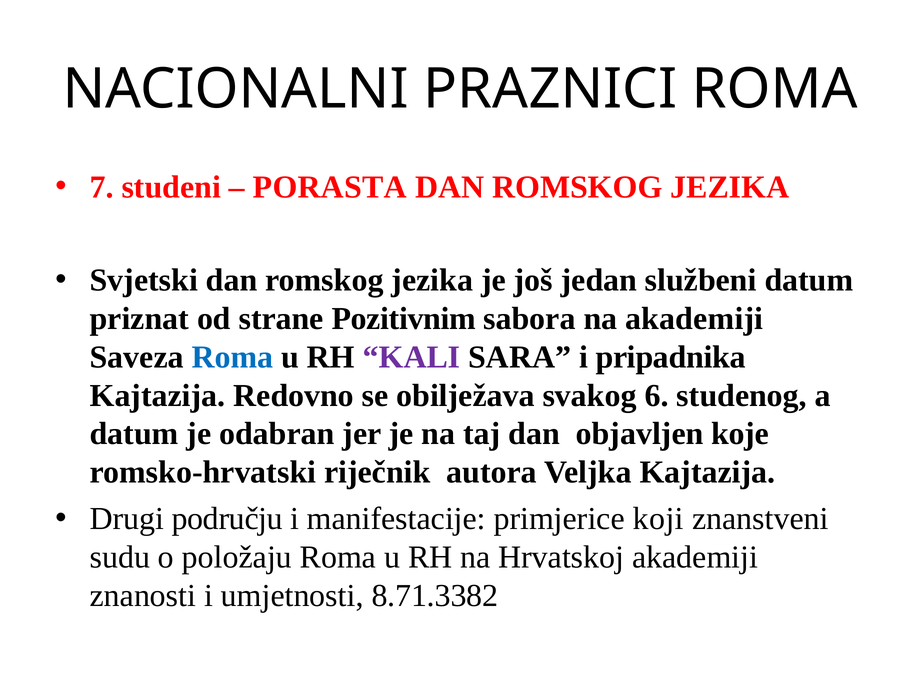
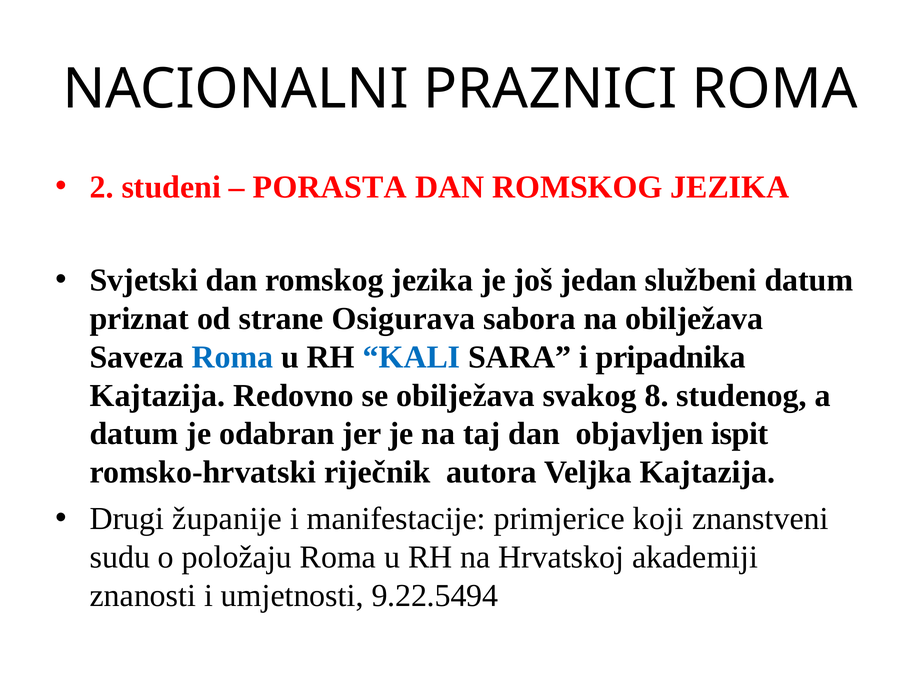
7: 7 -> 2
Pozitivnim: Pozitivnim -> Osigurava
na akademiji: akademiji -> obilježava
KALI colour: purple -> blue
6: 6 -> 8
koje: koje -> ispit
području: području -> županije
8.71.3382: 8.71.3382 -> 9.22.5494
